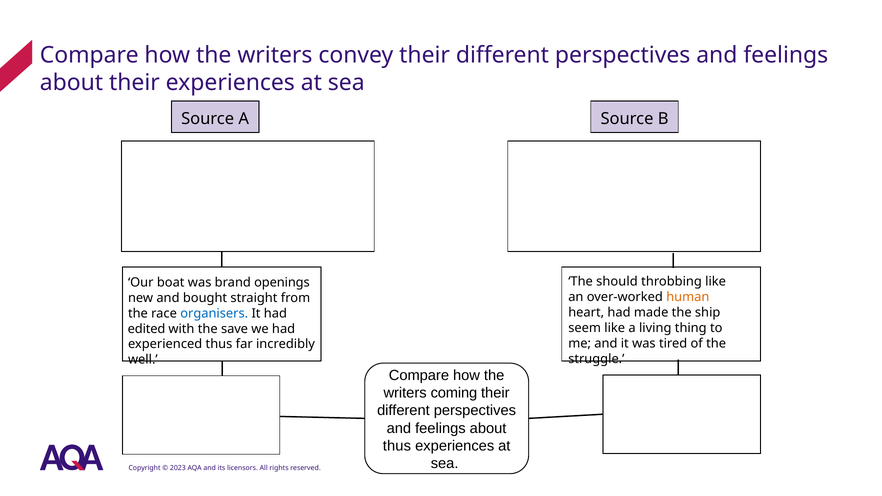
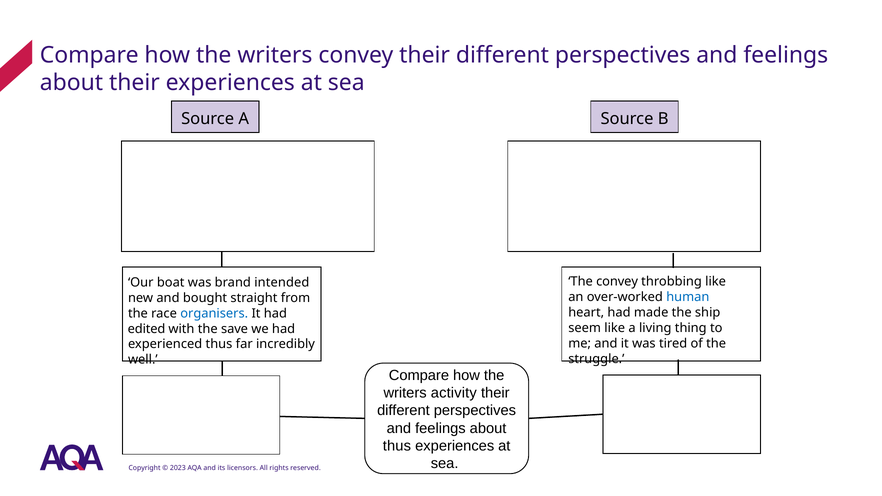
The should: should -> convey
openings: openings -> intended
human colour: orange -> blue
coming: coming -> activity
